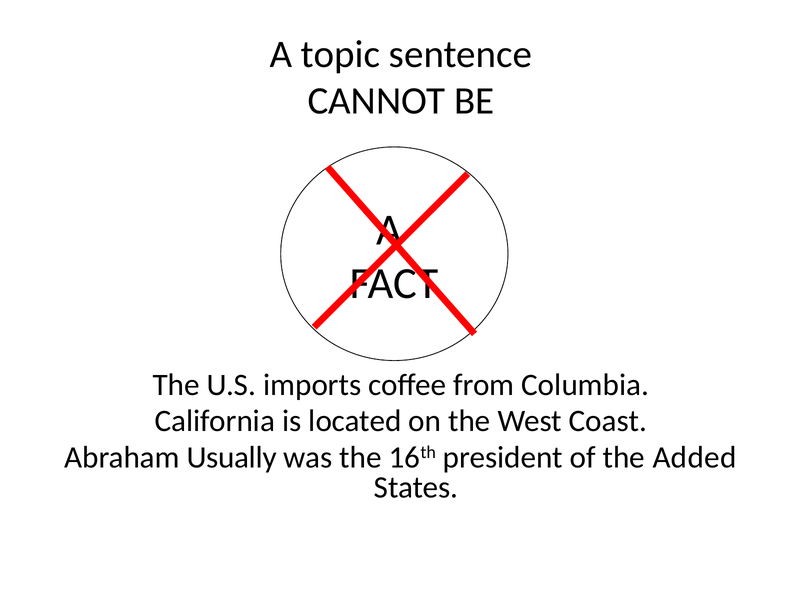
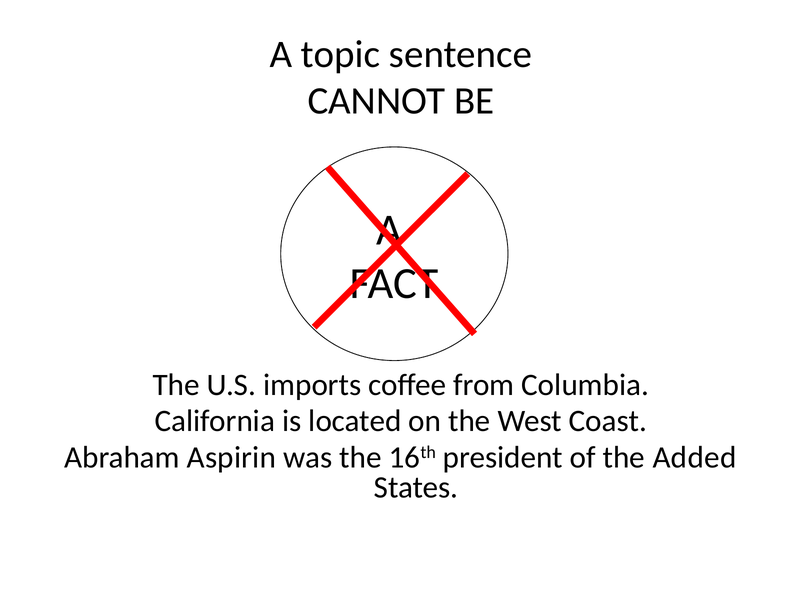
Usually: Usually -> Aspirin
